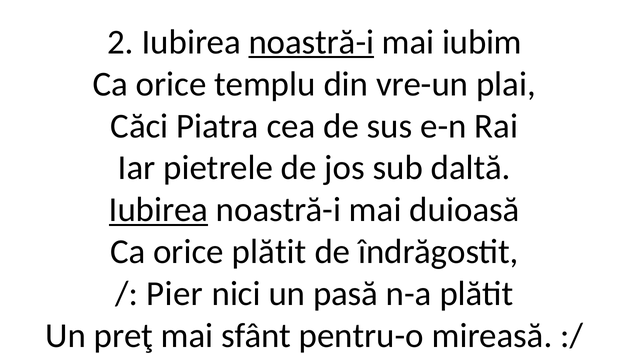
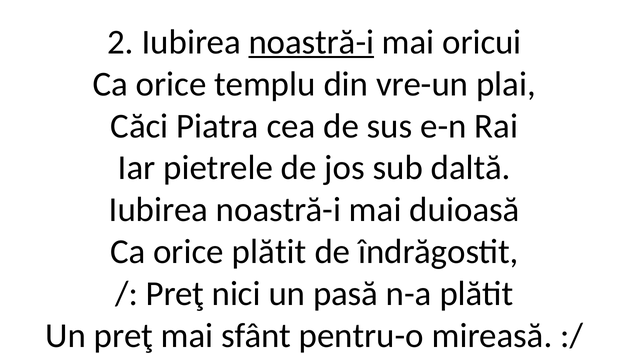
iubim: iubim -> oricui
Iubirea at (159, 210) underline: present -> none
Pier at (175, 294): Pier -> Preţ
